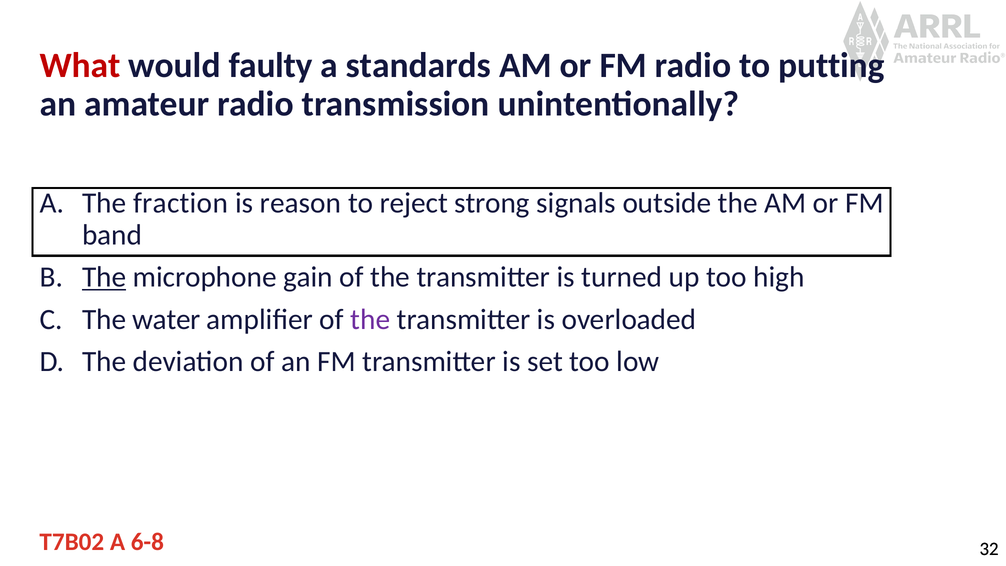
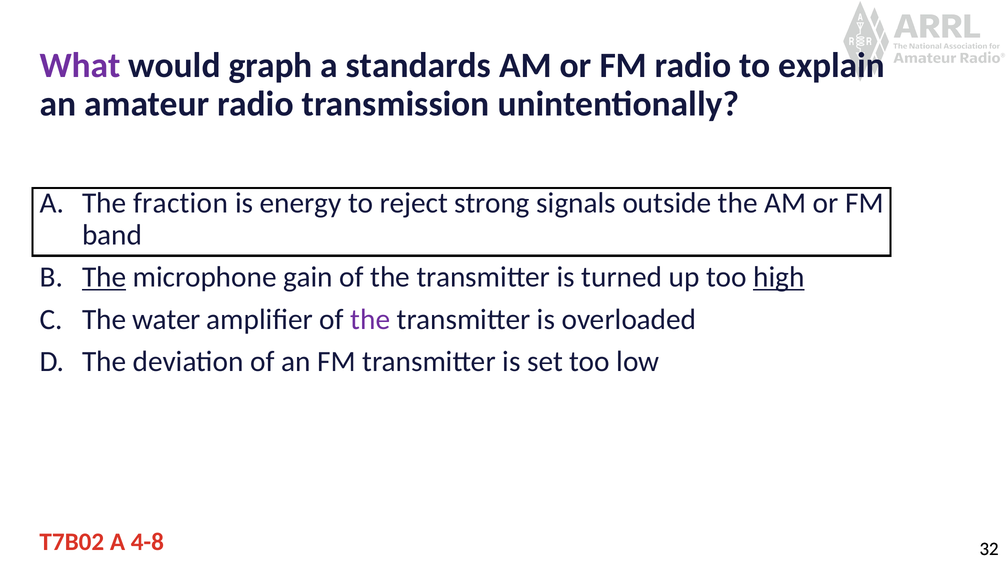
What colour: red -> purple
faulty: faulty -> graph
putting: putting -> explain
reason: reason -> energy
high underline: none -> present
6-8: 6-8 -> 4-8
